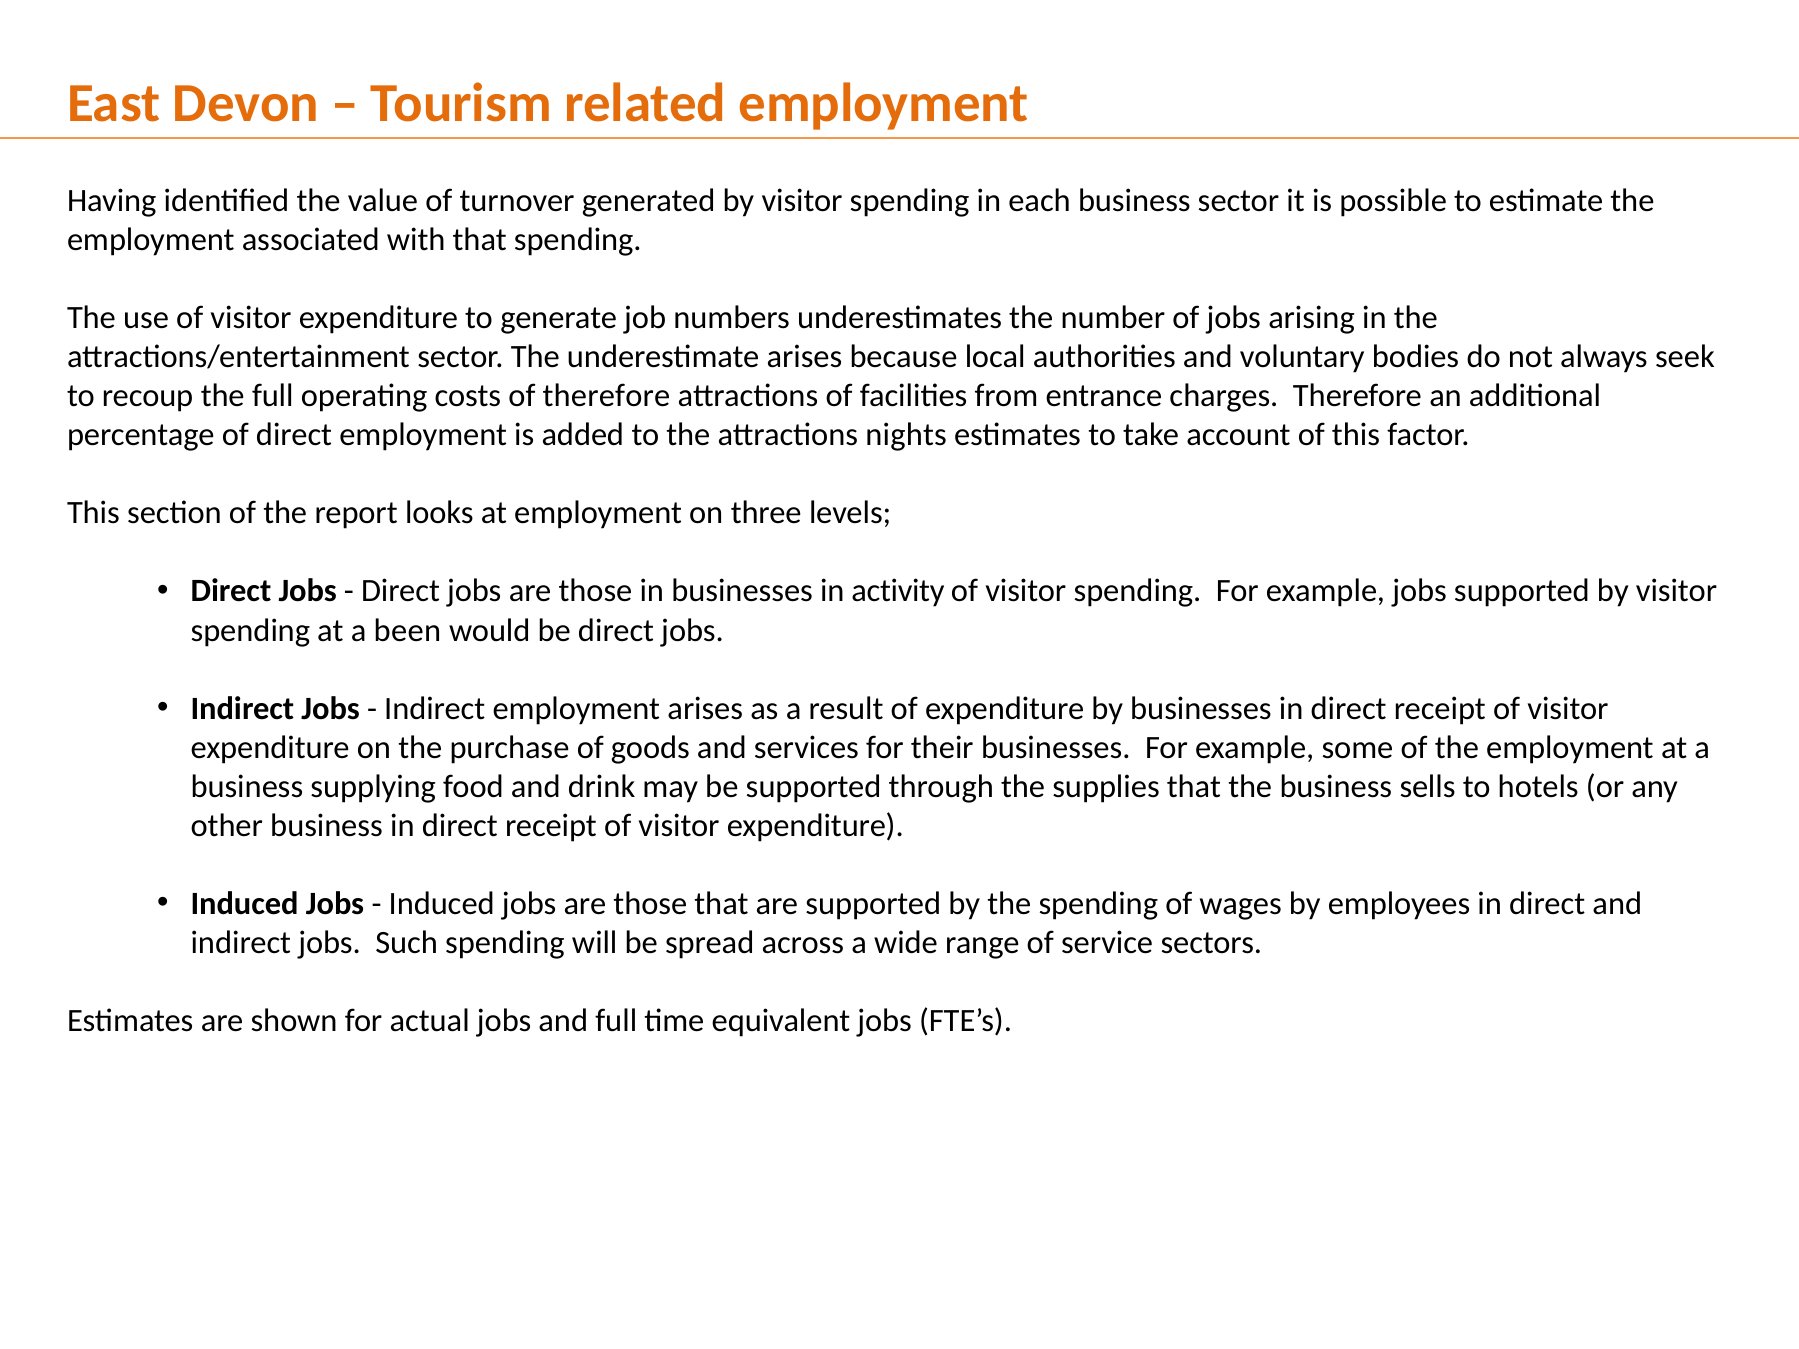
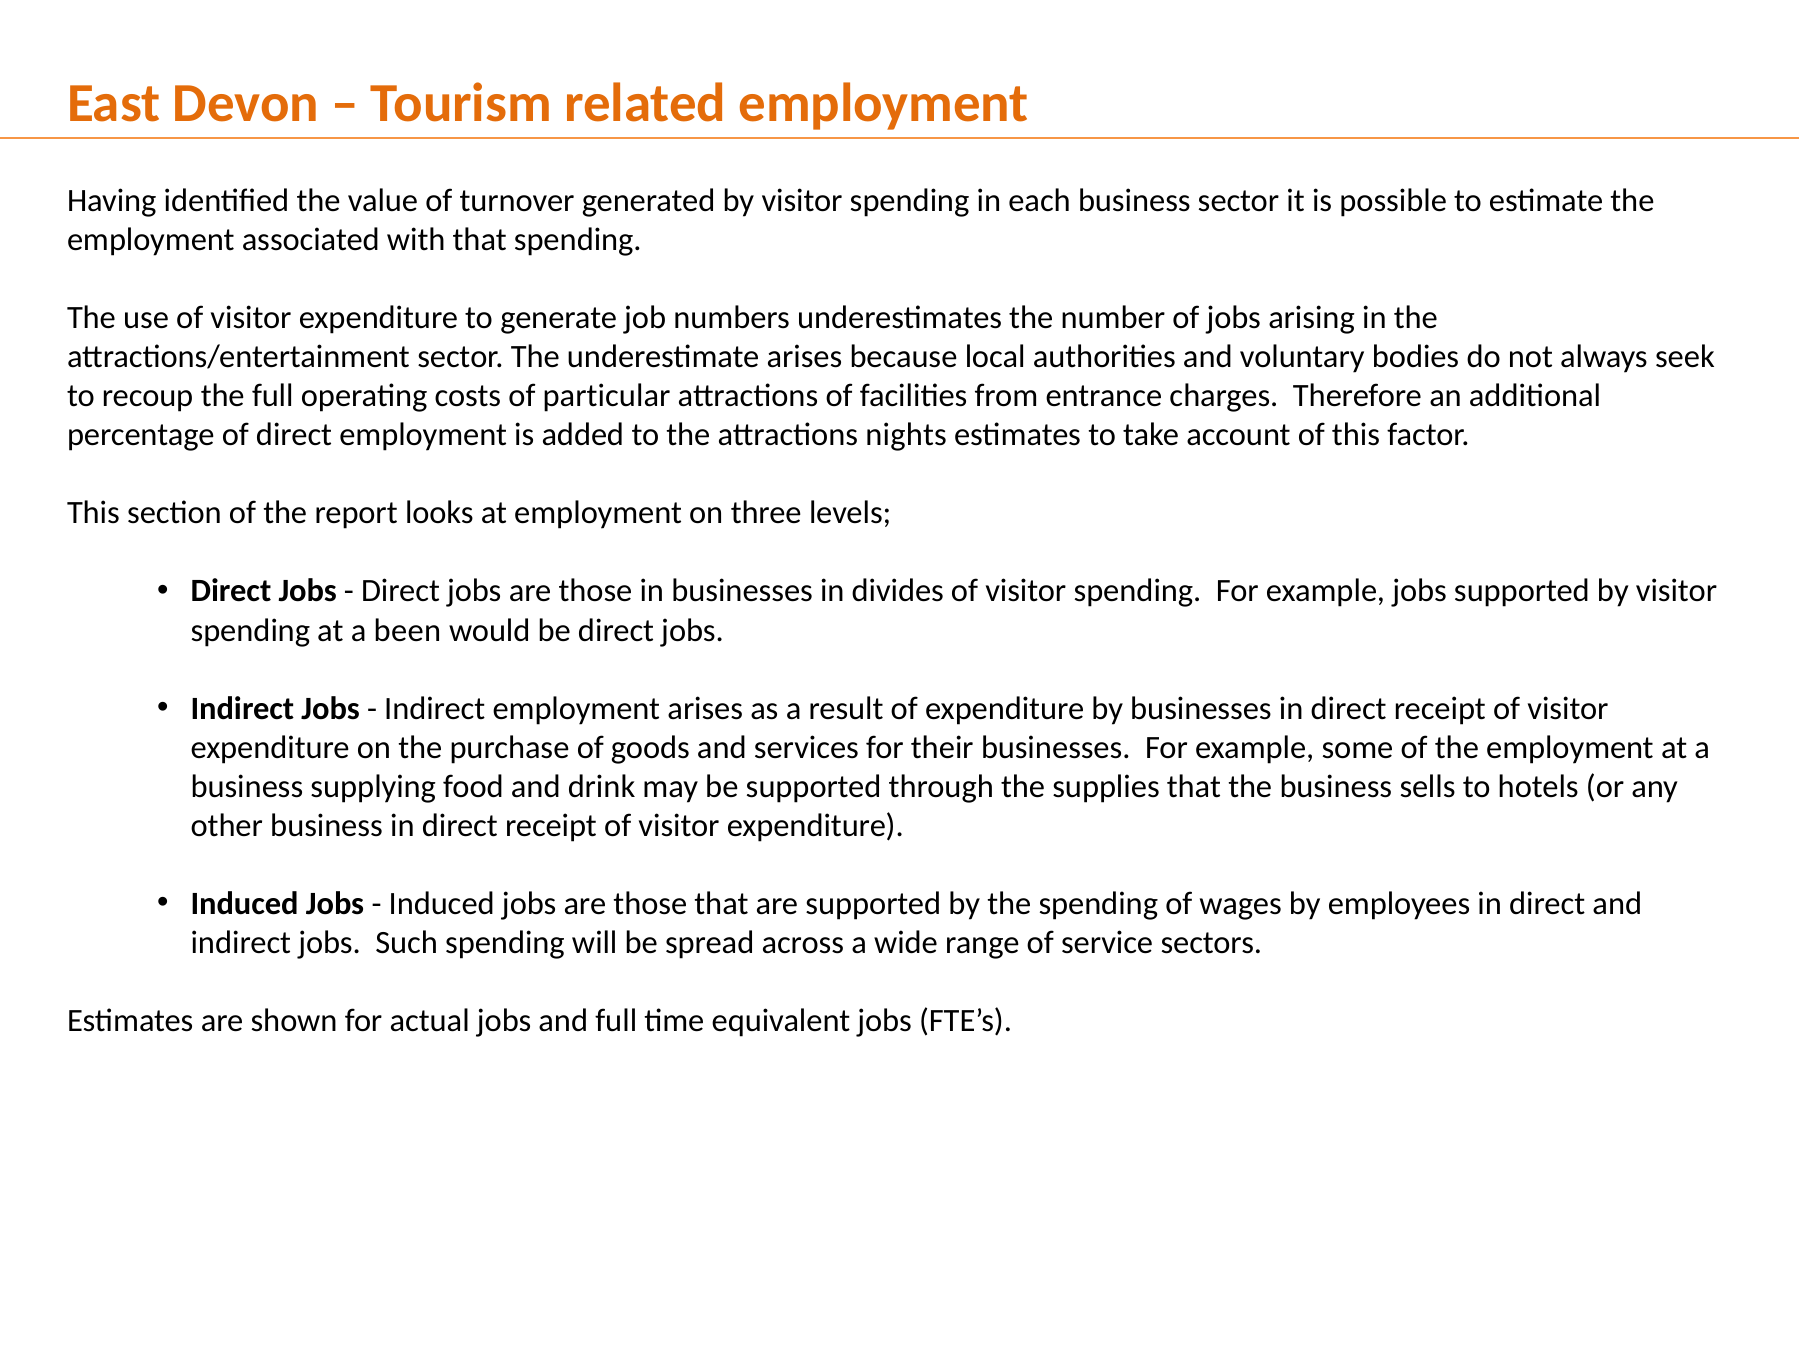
of therefore: therefore -> particular
activity: activity -> divides
